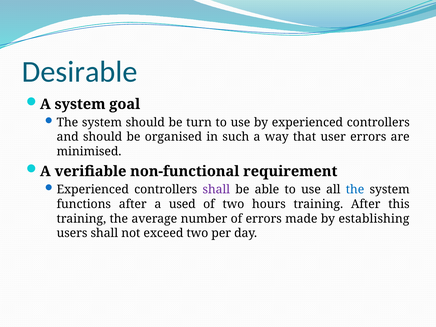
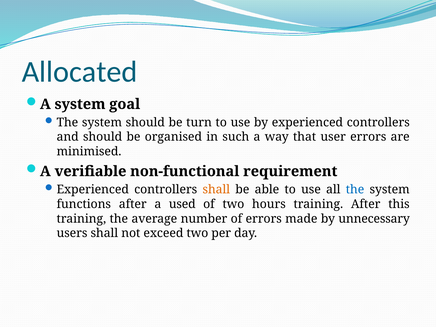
Desirable: Desirable -> Allocated
shall at (216, 190) colour: purple -> orange
establishing: establishing -> unnecessary
